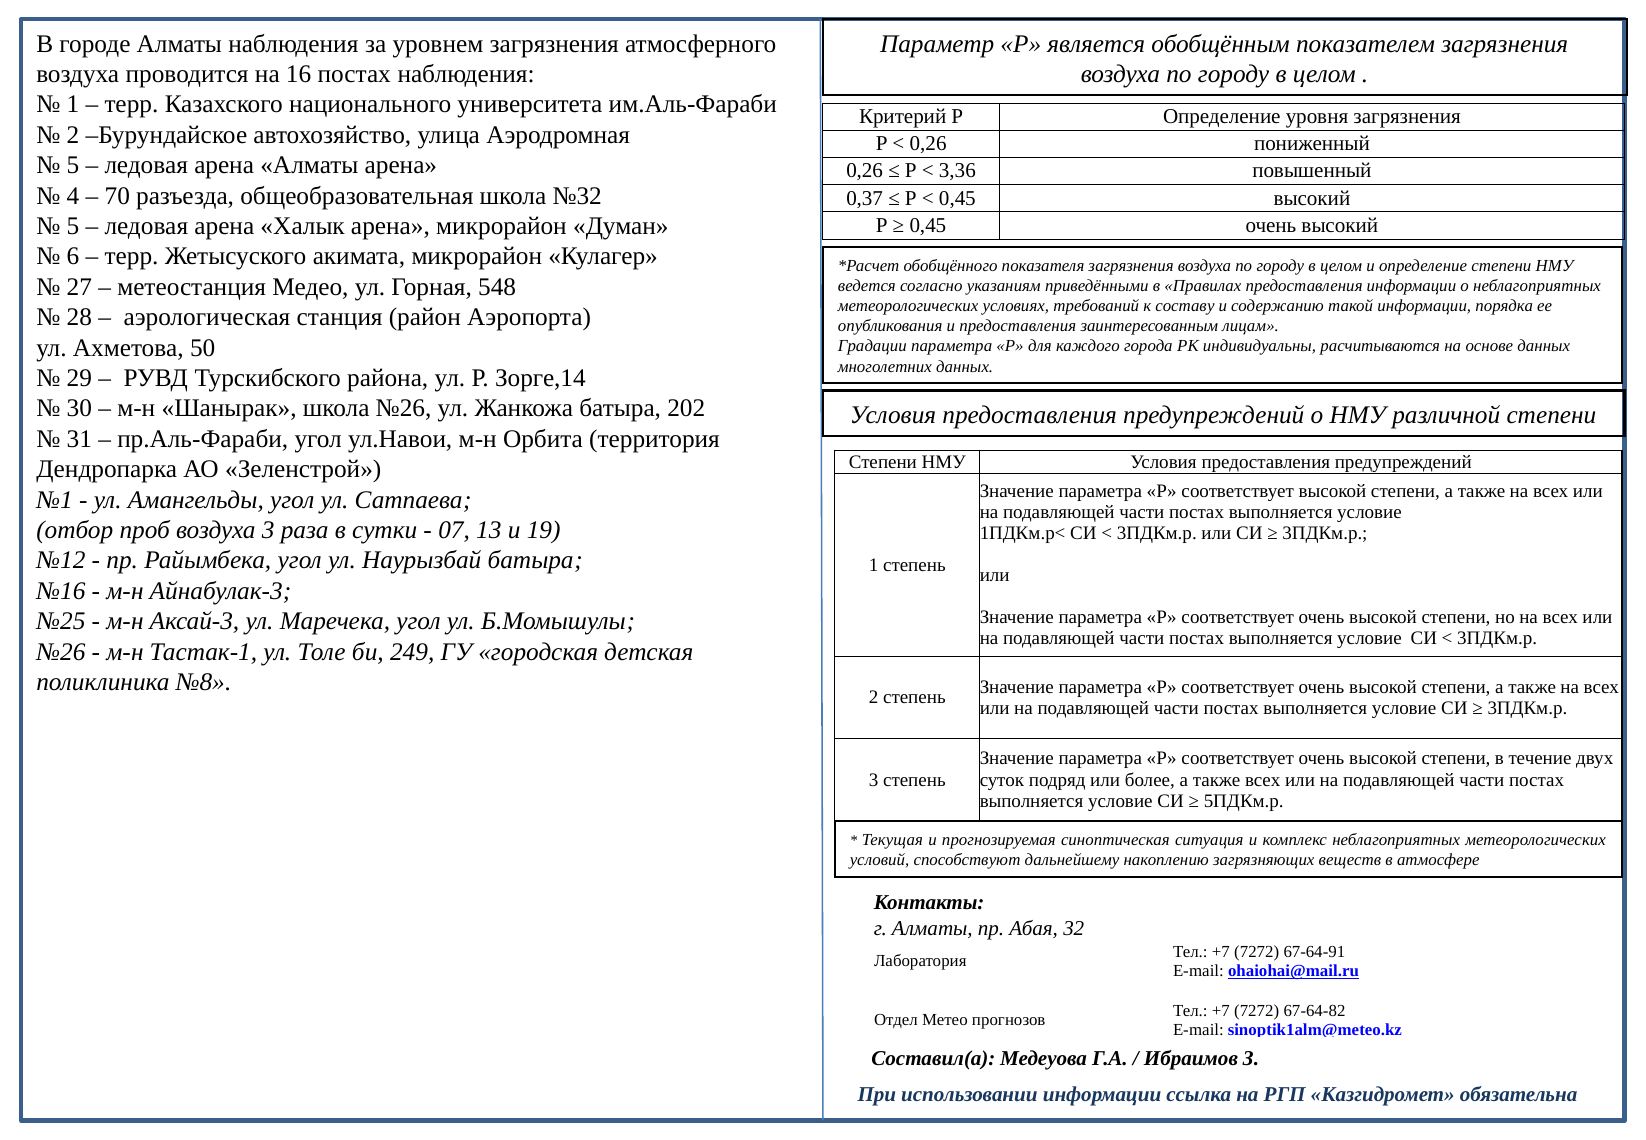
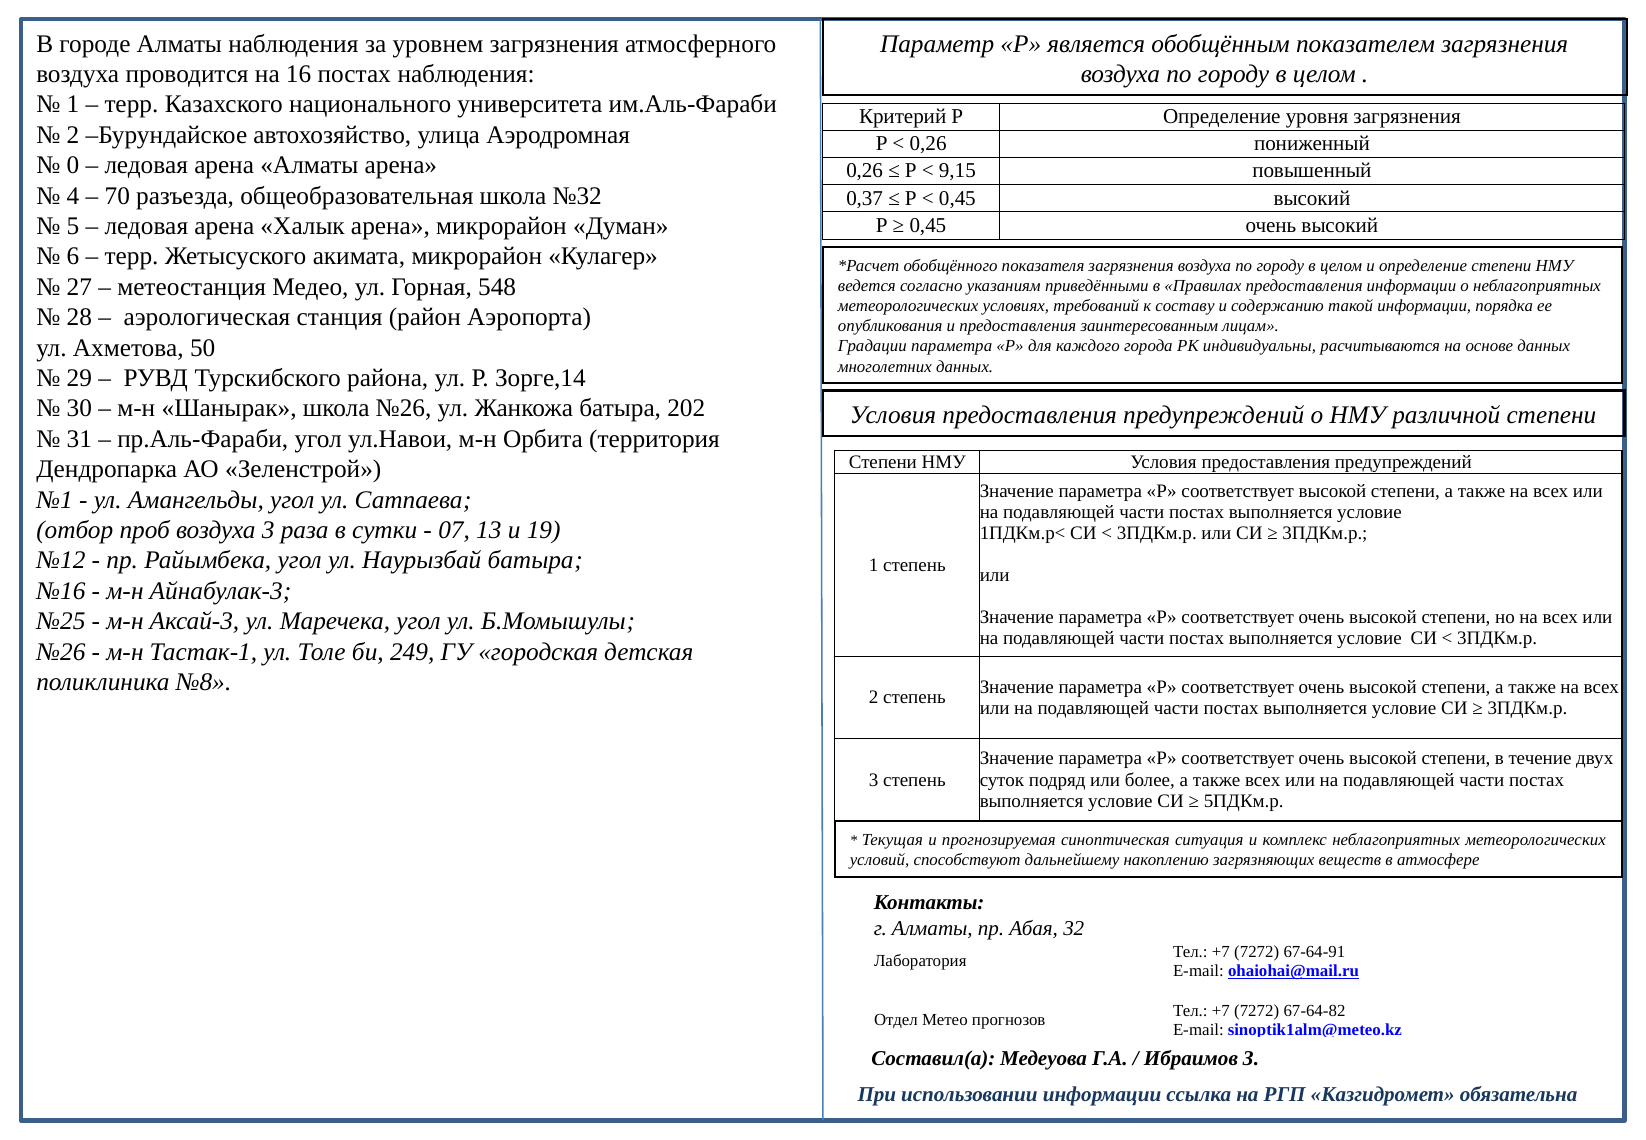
5 at (73, 165): 5 -> 0
3,36: 3,36 -> 9,15
